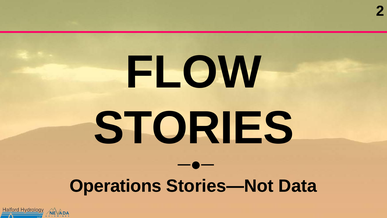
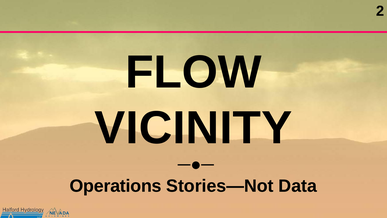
STORIES: STORIES -> VICINITY
